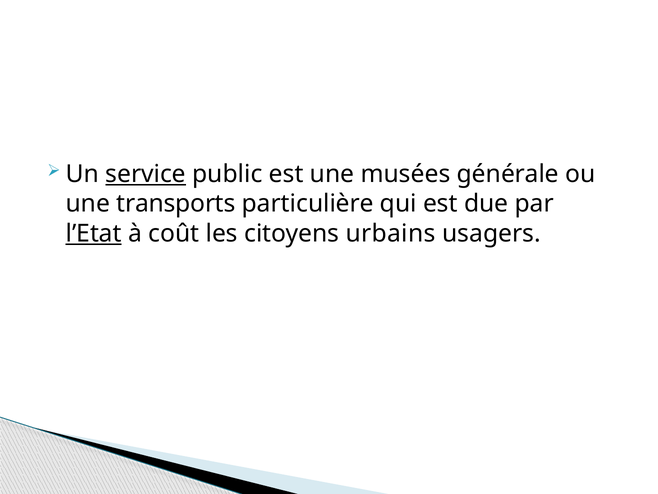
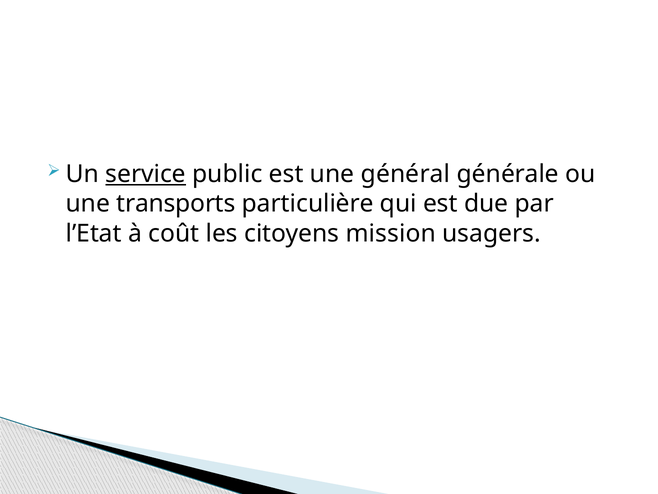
musées: musées -> général
l’Etat underline: present -> none
urbains: urbains -> mission
